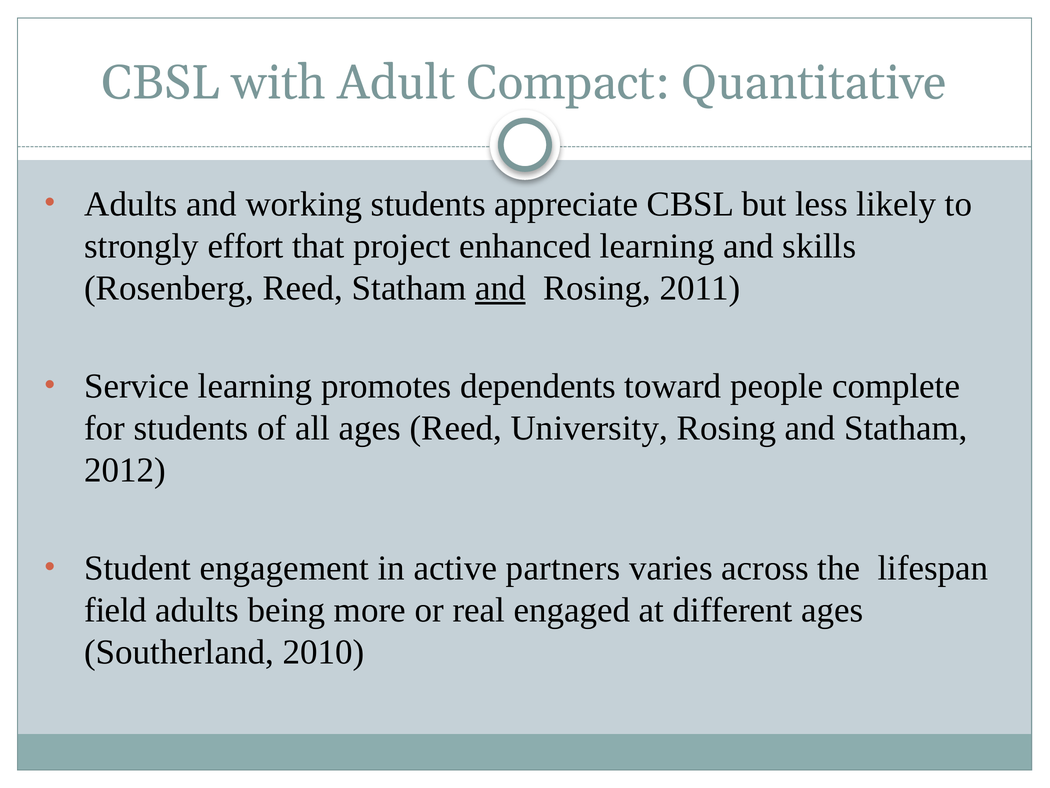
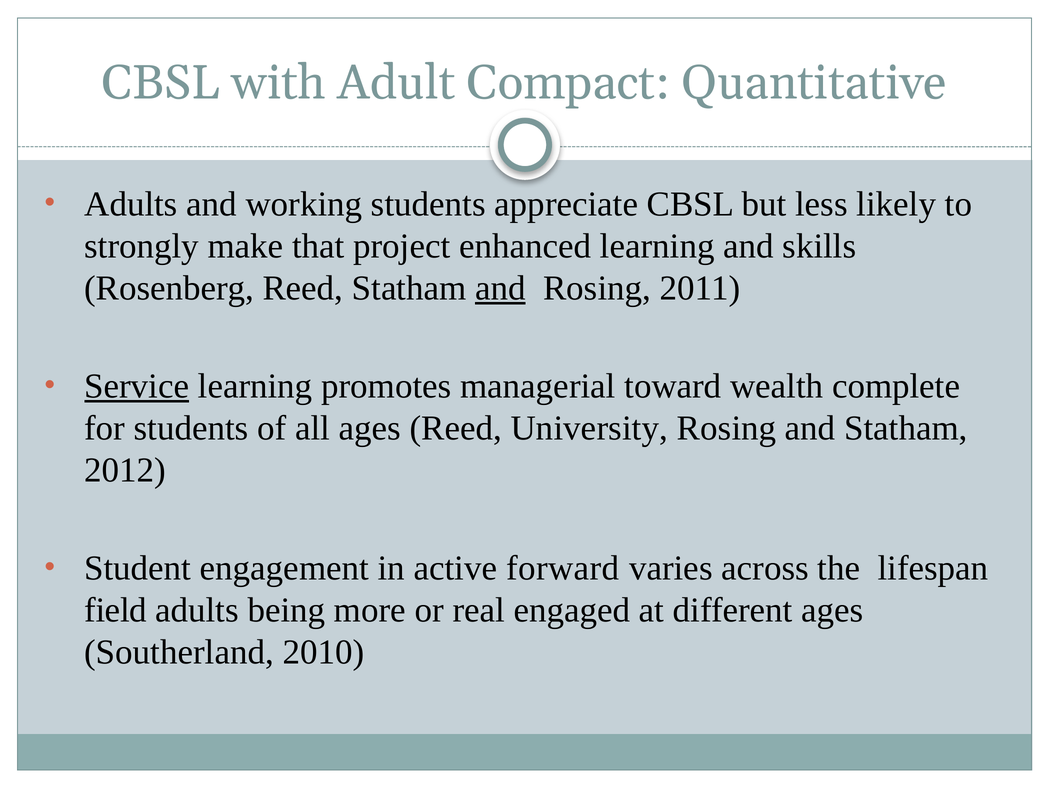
effort: effort -> make
Service underline: none -> present
dependents: dependents -> managerial
people: people -> wealth
partners: partners -> forward
